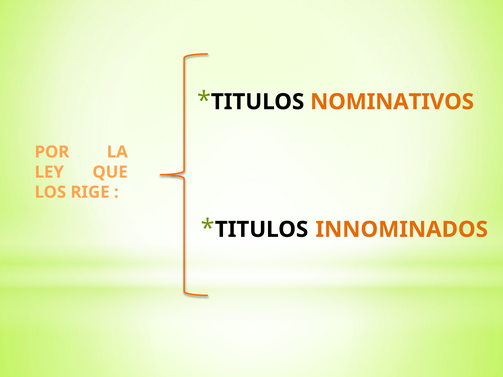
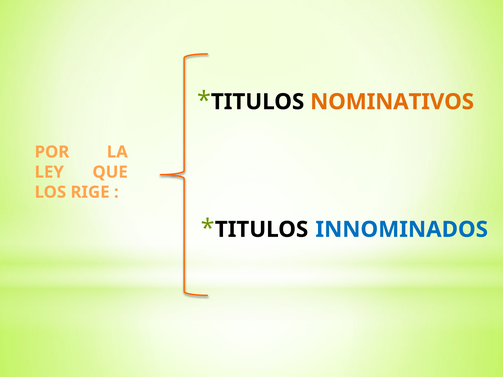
INNOMINADOS colour: orange -> blue
